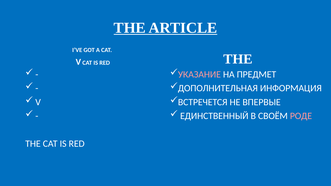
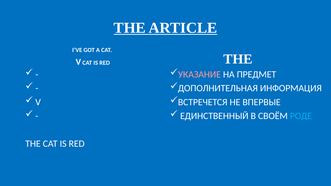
РОДЕ colour: pink -> light blue
